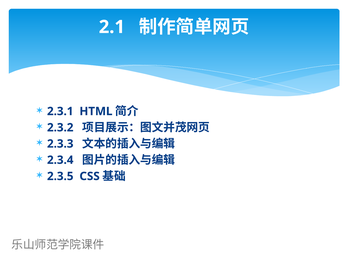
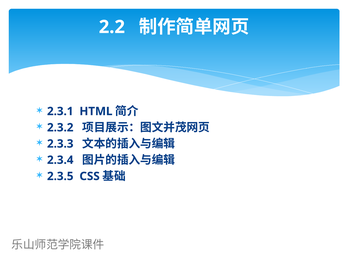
2.1: 2.1 -> 2.2
